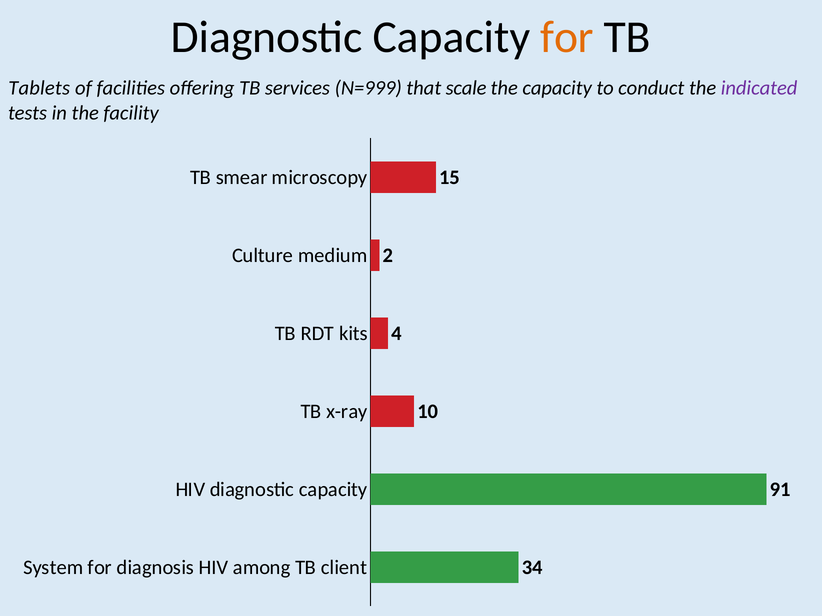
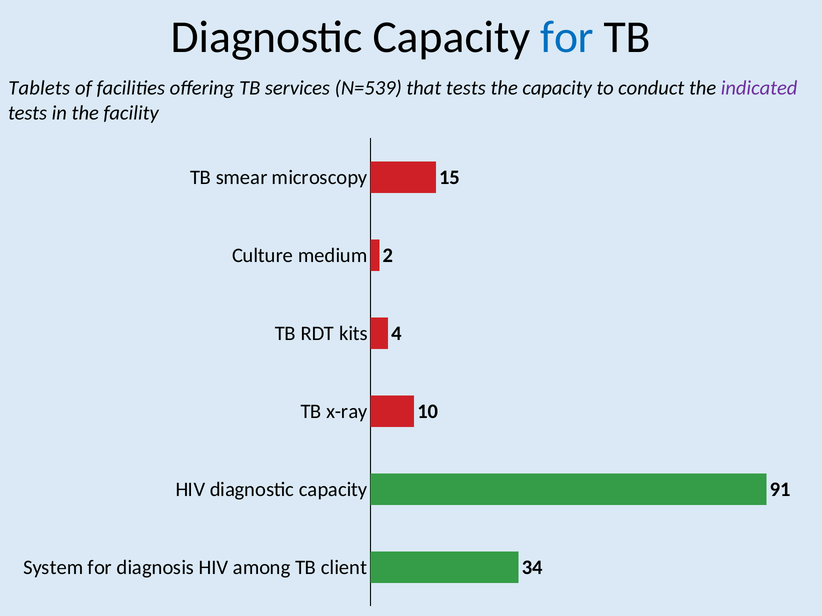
for at (567, 37) colour: orange -> blue
N=999: N=999 -> N=539
that scale: scale -> tests
